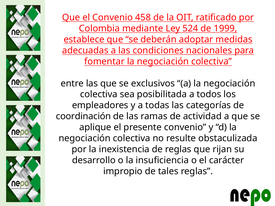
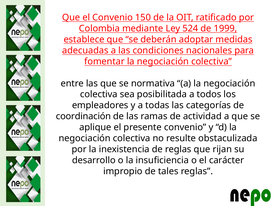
458: 458 -> 150
exclusivos: exclusivos -> normativa
